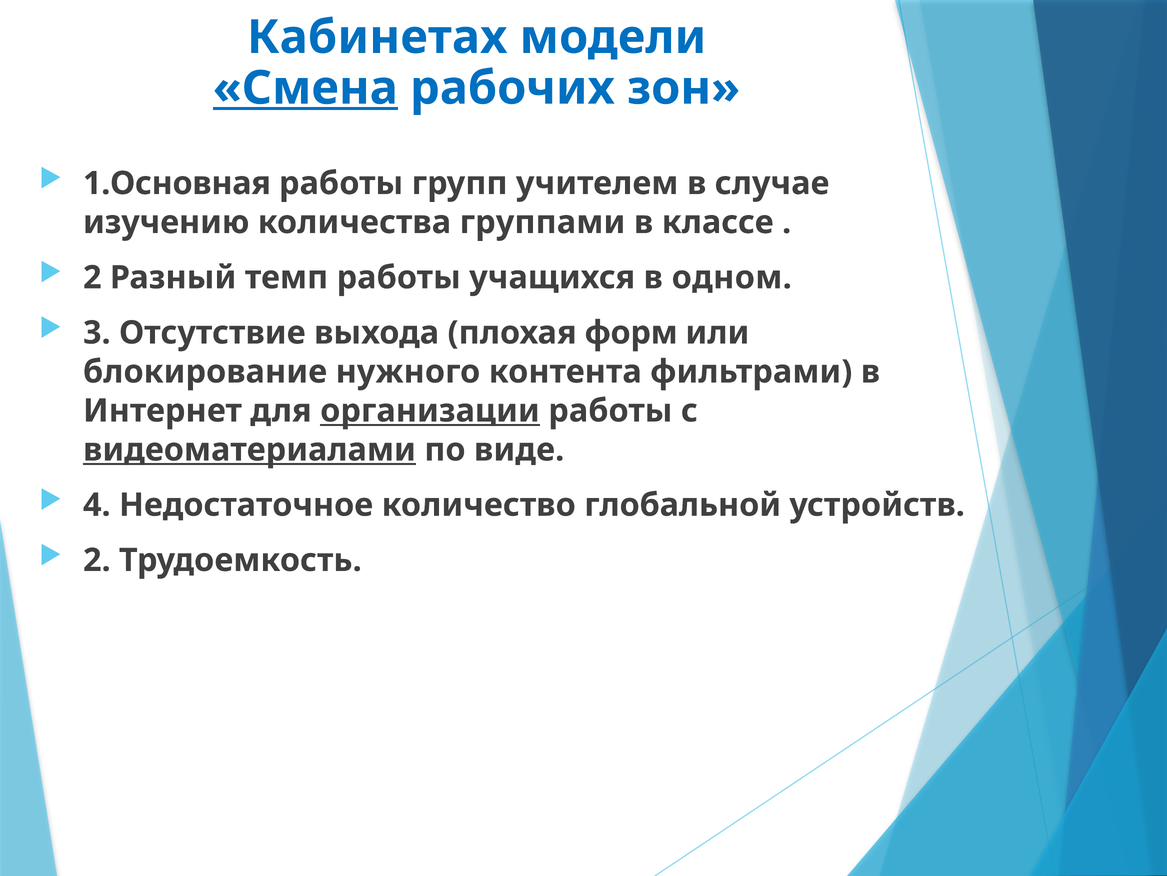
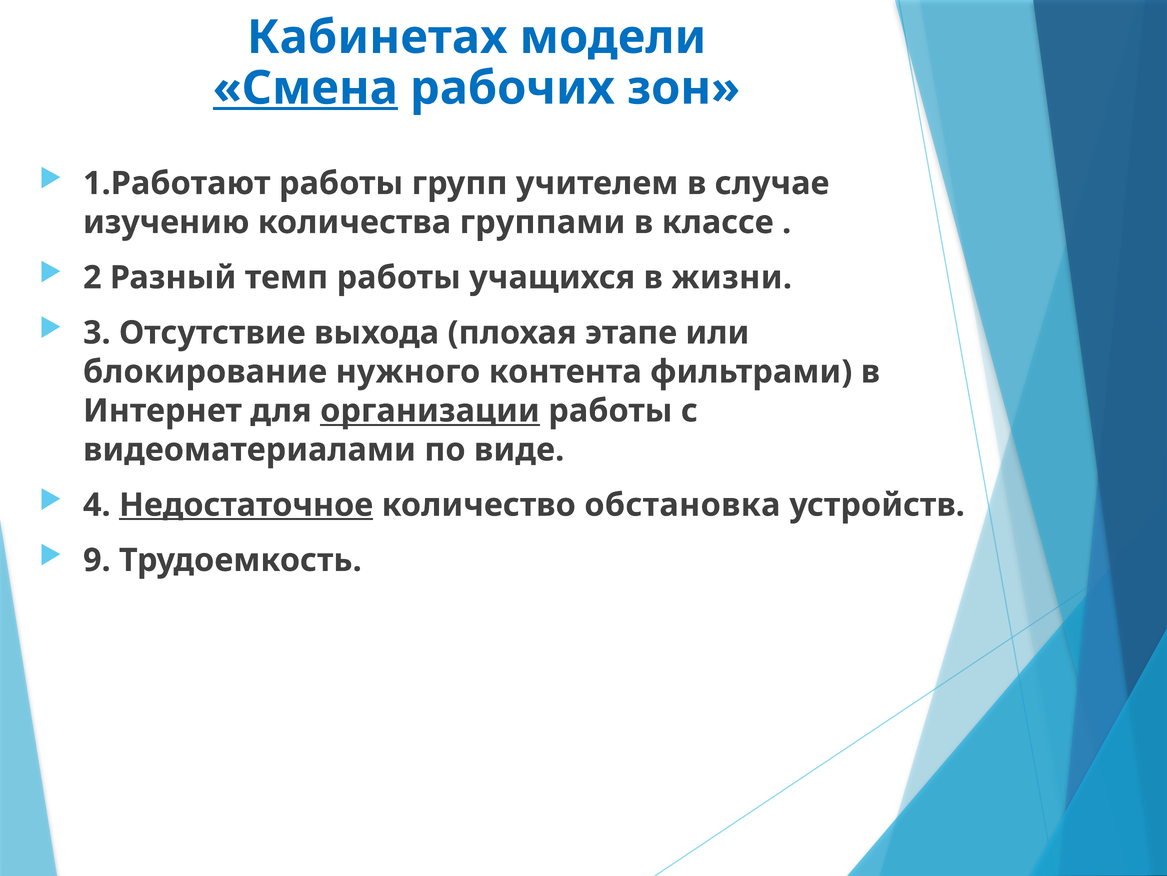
1.Основная: 1.Основная -> 1.Работают
одном: одном -> жизни
форм: форм -> этапе
видеоматериалами underline: present -> none
Недостаточное underline: none -> present
глобальной: глобальной -> обстановка
2 at (97, 560): 2 -> 9
